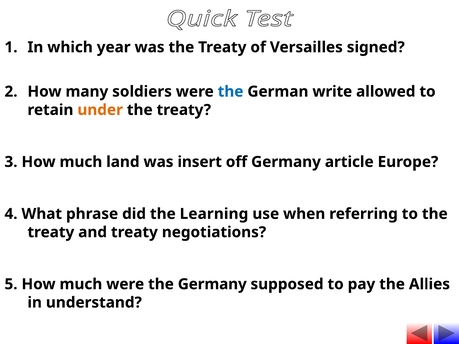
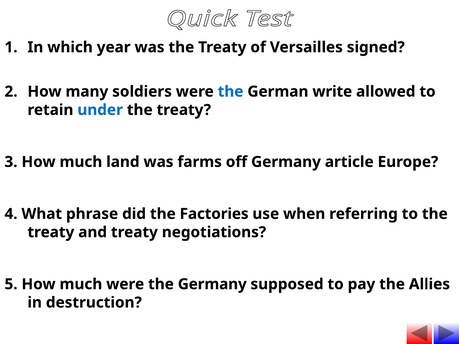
under colour: orange -> blue
insert: insert -> farms
Learning: Learning -> Factories
understand: understand -> destruction
